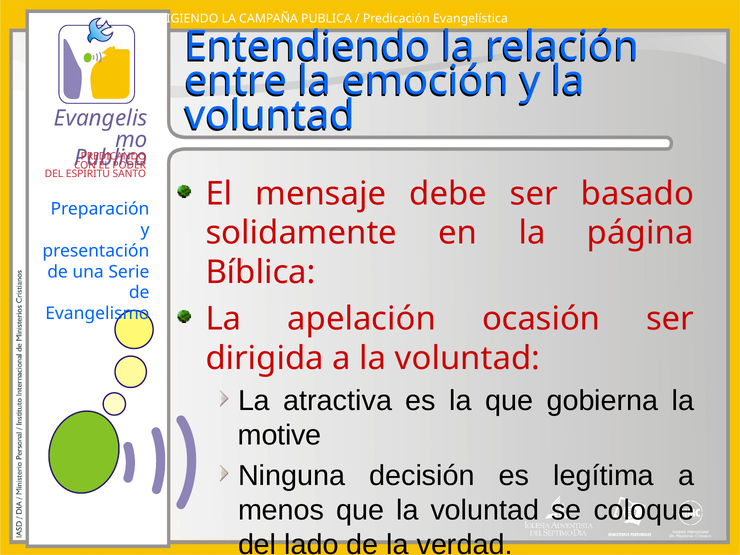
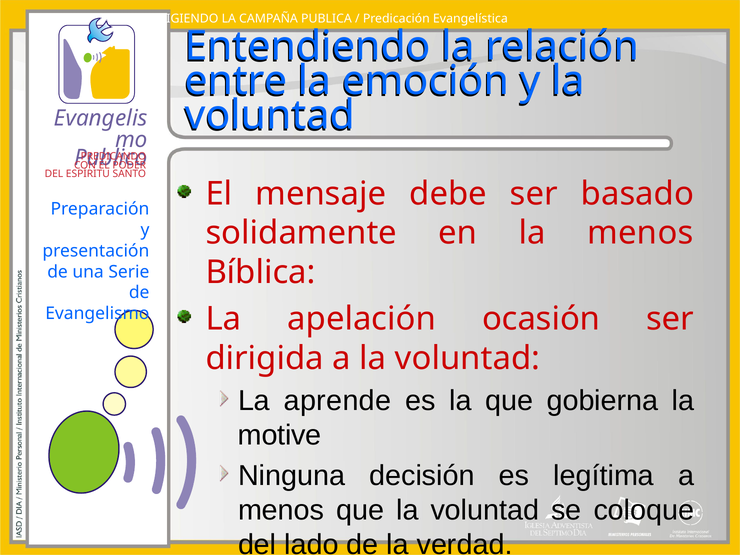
la página: página -> menos
atractiva: atractiva -> aprende
